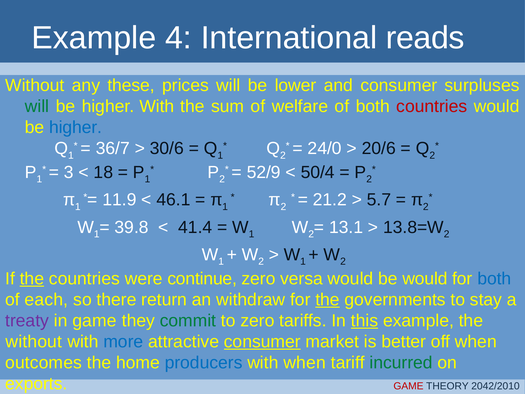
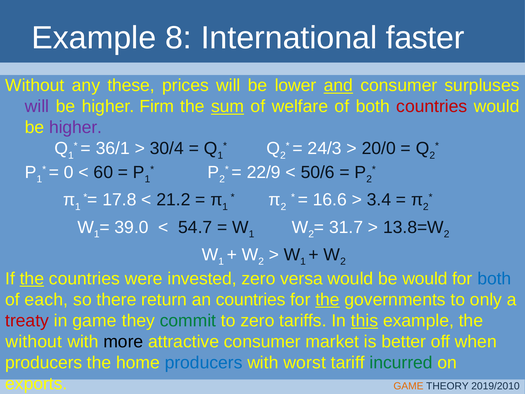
4: 4 -> 8
reads: reads -> faster
and underline: none -> present
will at (37, 106) colour: green -> purple
higher With: With -> Firm
sum underline: none -> present
higher at (76, 127) colour: blue -> purple
36/7: 36/7 -> 36/1
30/6: 30/6 -> 30/4
24/0: 24/0 -> 24/3
20/6: 20/6 -> 20/0
3: 3 -> 0
18: 18 -> 60
52/9: 52/9 -> 22/9
50/4: 50/4 -> 50/6
11.9: 11.9 -> 17.8
46.1: 46.1 -> 21.2
21.2: 21.2 -> 16.6
5.7: 5.7 -> 3.4
39.8: 39.8 -> 39.0
41.4: 41.4 -> 54.7
13.1: 13.1 -> 31.7
continue: continue -> invested
an withdraw: withdraw -> countries
stay: stay -> only
treaty colour: purple -> red
more colour: blue -> black
consumer at (262, 341) underline: present -> none
outcomes at (44, 362): outcomes -> producers
with when: when -> worst
GAME at (408, 386) colour: red -> orange
2042/2010: 2042/2010 -> 2019/2010
